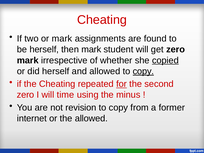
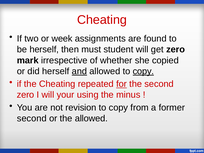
or mark: mark -> week
then mark: mark -> must
copied underline: present -> none
and underline: none -> present
time: time -> your
internet at (32, 118): internet -> second
